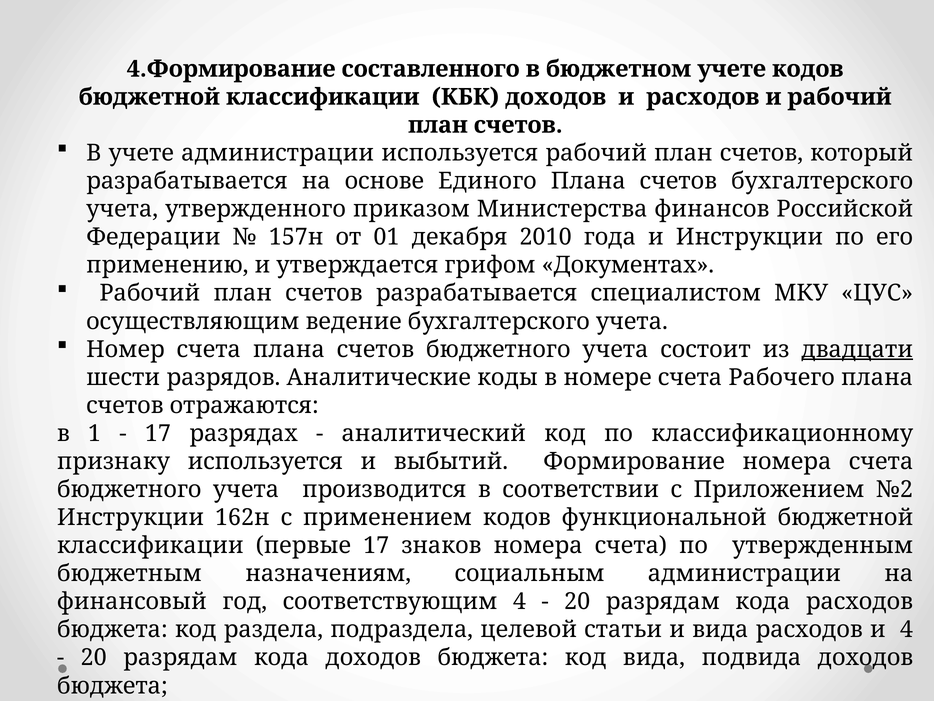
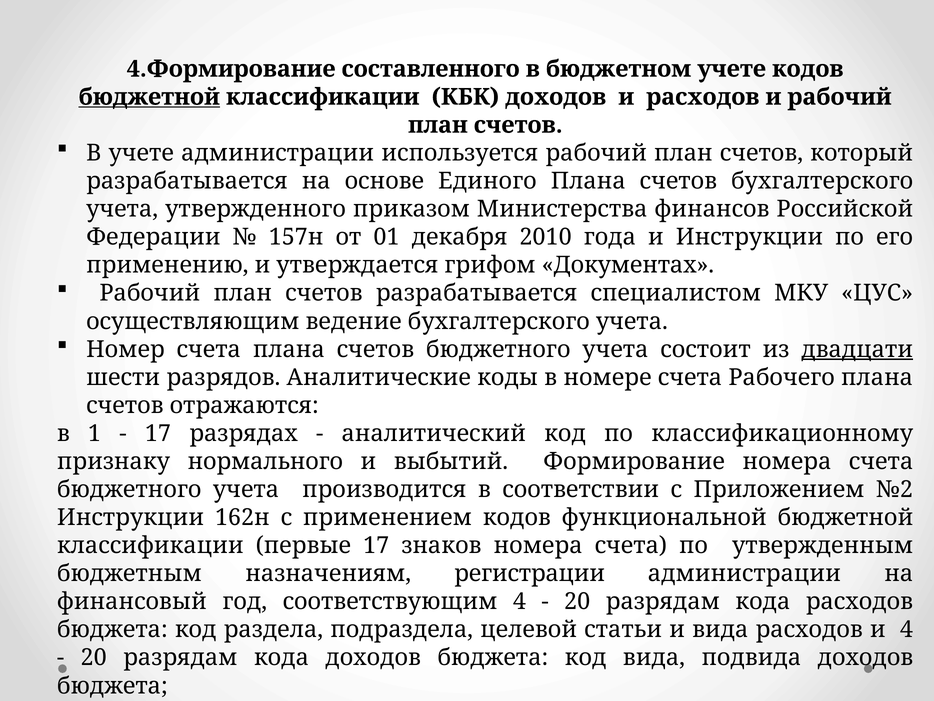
бюджетной at (149, 97) underline: none -> present
признаку используется: используется -> нормального
социальным: социальным -> регистрации
